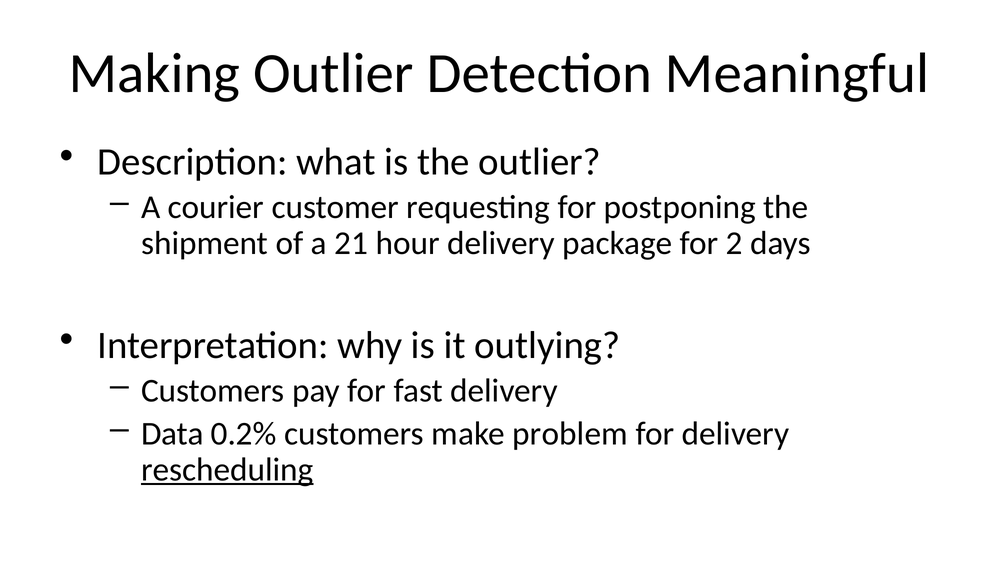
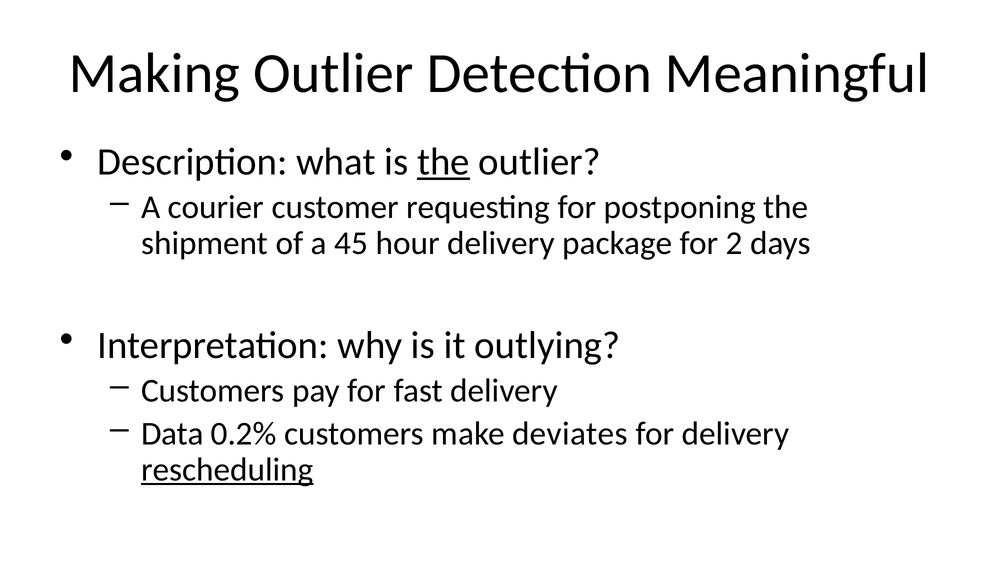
the at (443, 162) underline: none -> present
21: 21 -> 45
problem: problem -> deviates
